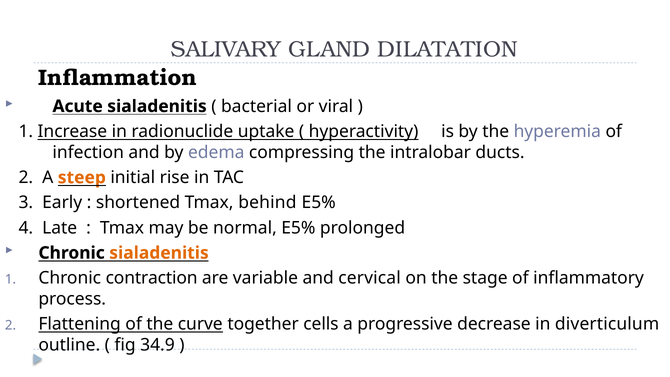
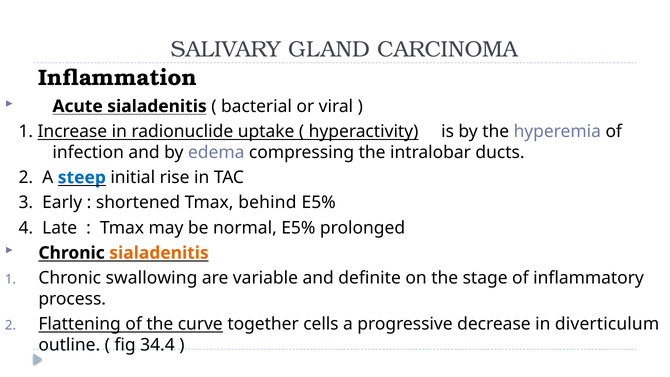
DILATATION: DILATATION -> CARCINOMA
steep colour: orange -> blue
contraction: contraction -> swallowing
cervical: cervical -> definite
34.9: 34.9 -> 34.4
